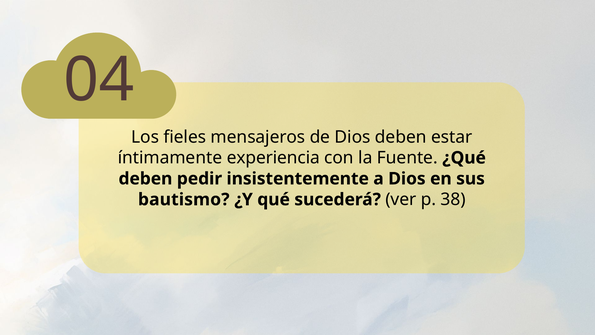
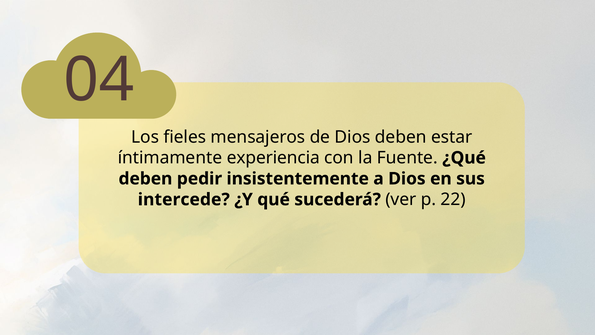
bautismo: bautismo -> intercede
38: 38 -> 22
